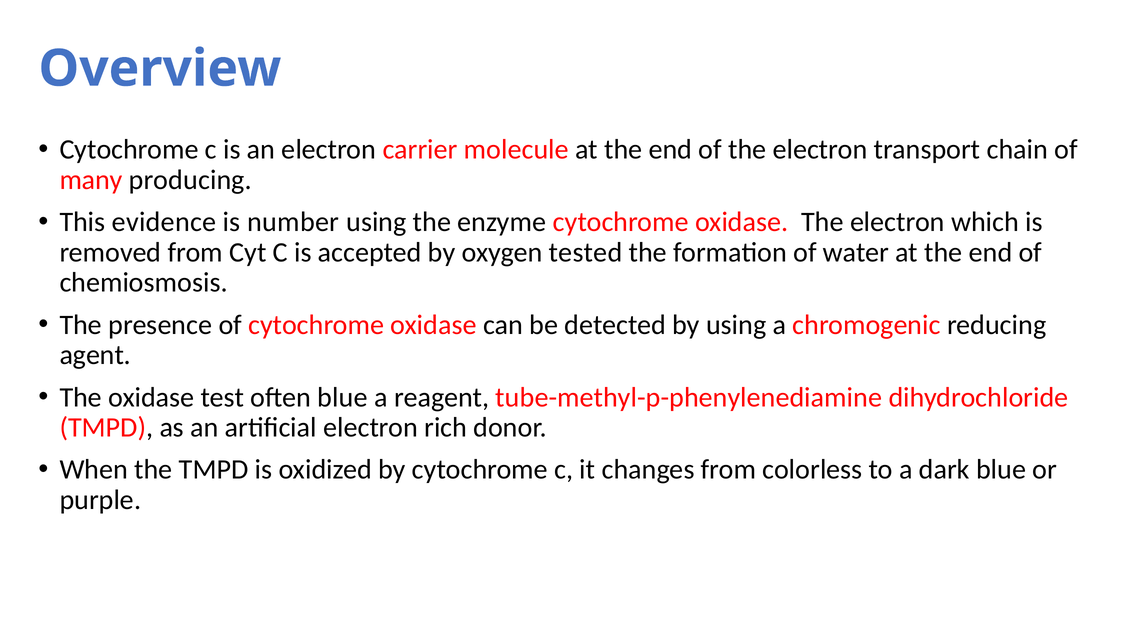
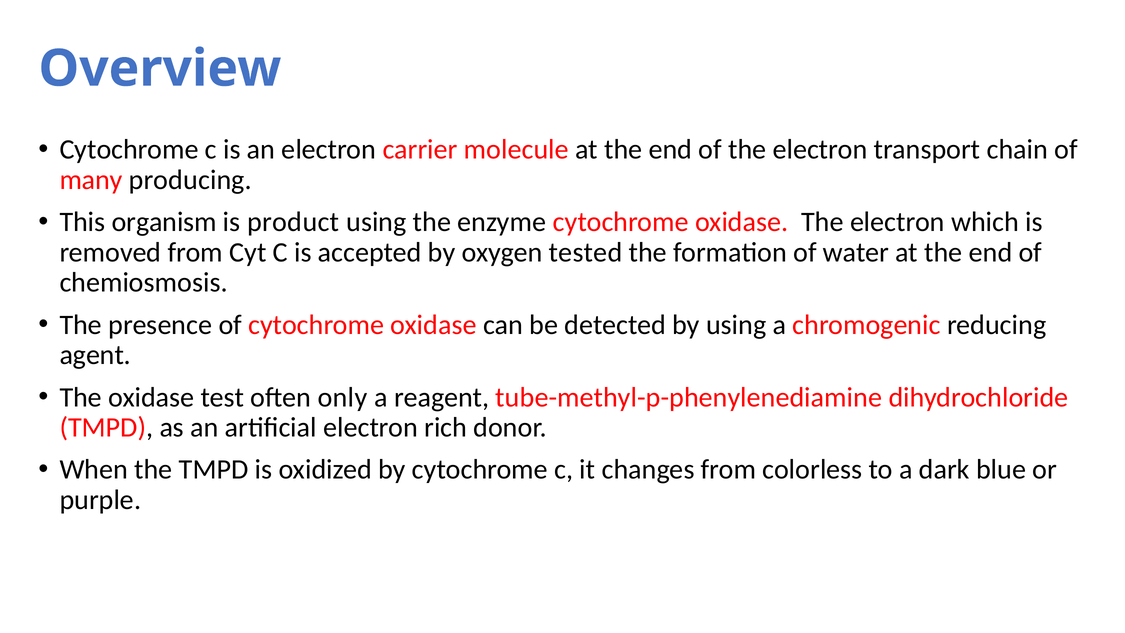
evidence: evidence -> organism
number: number -> product
often blue: blue -> only
